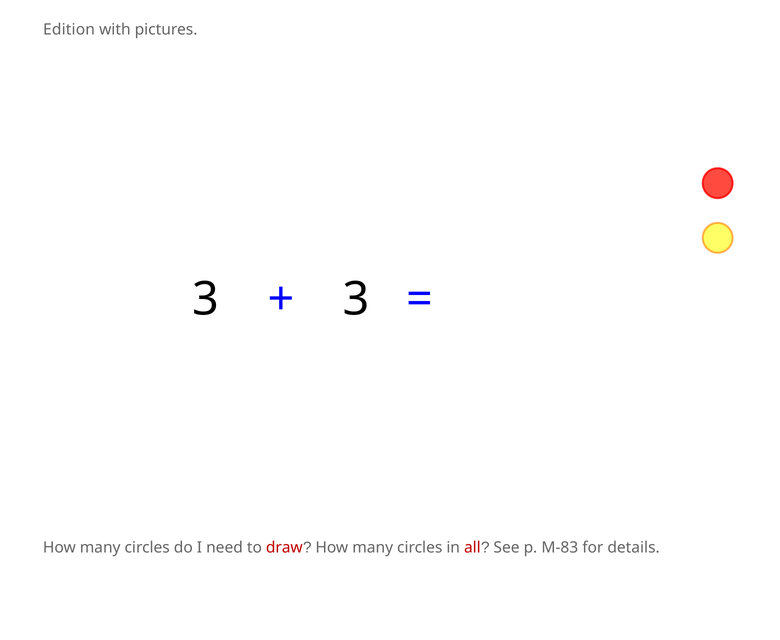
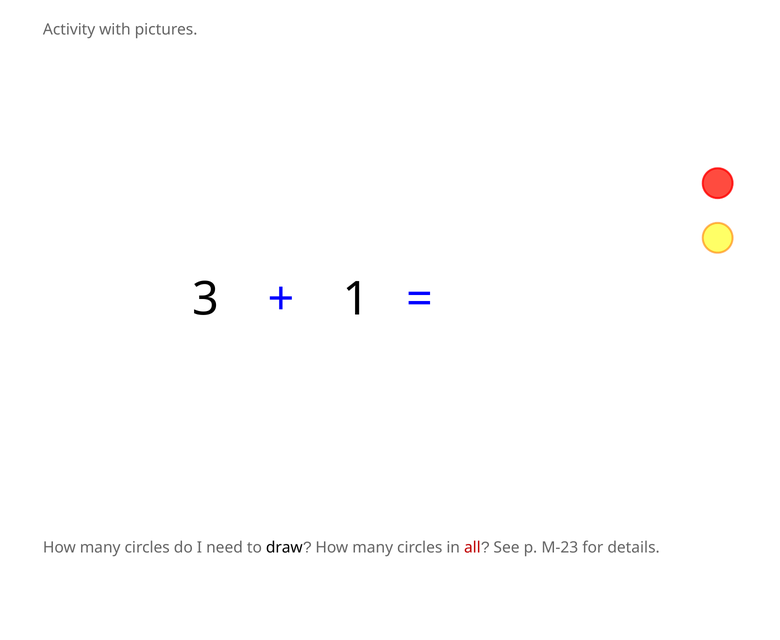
Edition: Edition -> Activity
3 at (356, 299): 3 -> 1
draw colour: red -> black
M-83: M-83 -> M-23
